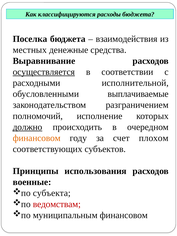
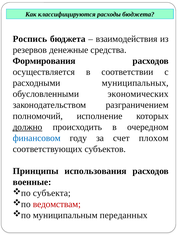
Поселка: Поселка -> Роспись
местных: местных -> резервов
Выравнивание: Выравнивание -> Формирования
осуществляется underline: present -> none
исполнительной: исполнительной -> муниципальных
выплачиваемые: выплачиваемые -> экономических
финансовом at (37, 138) colour: orange -> blue
муниципальным финансовом: финансовом -> переданных
